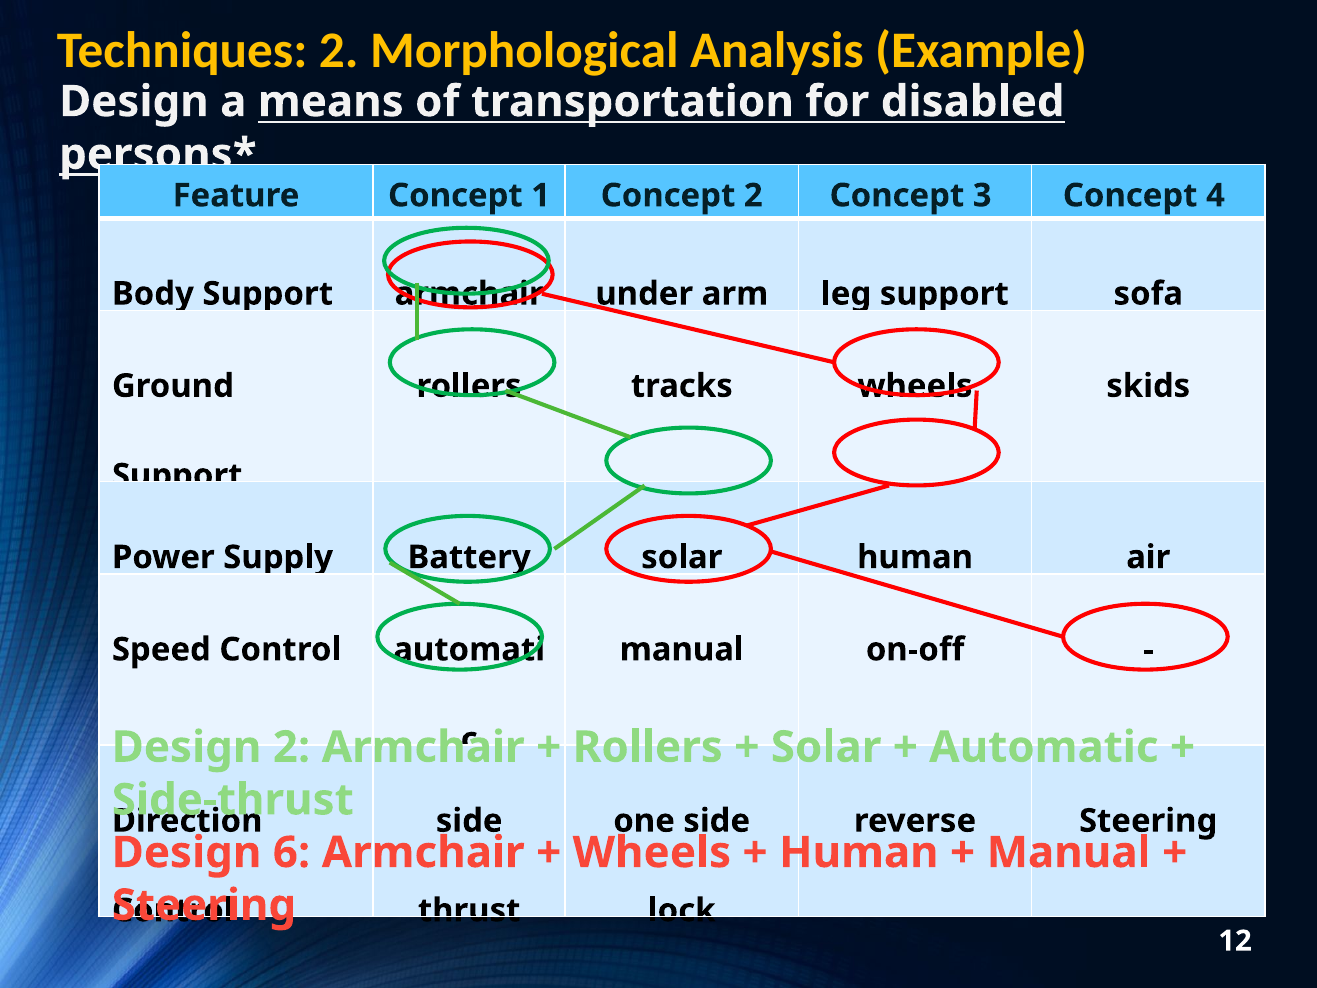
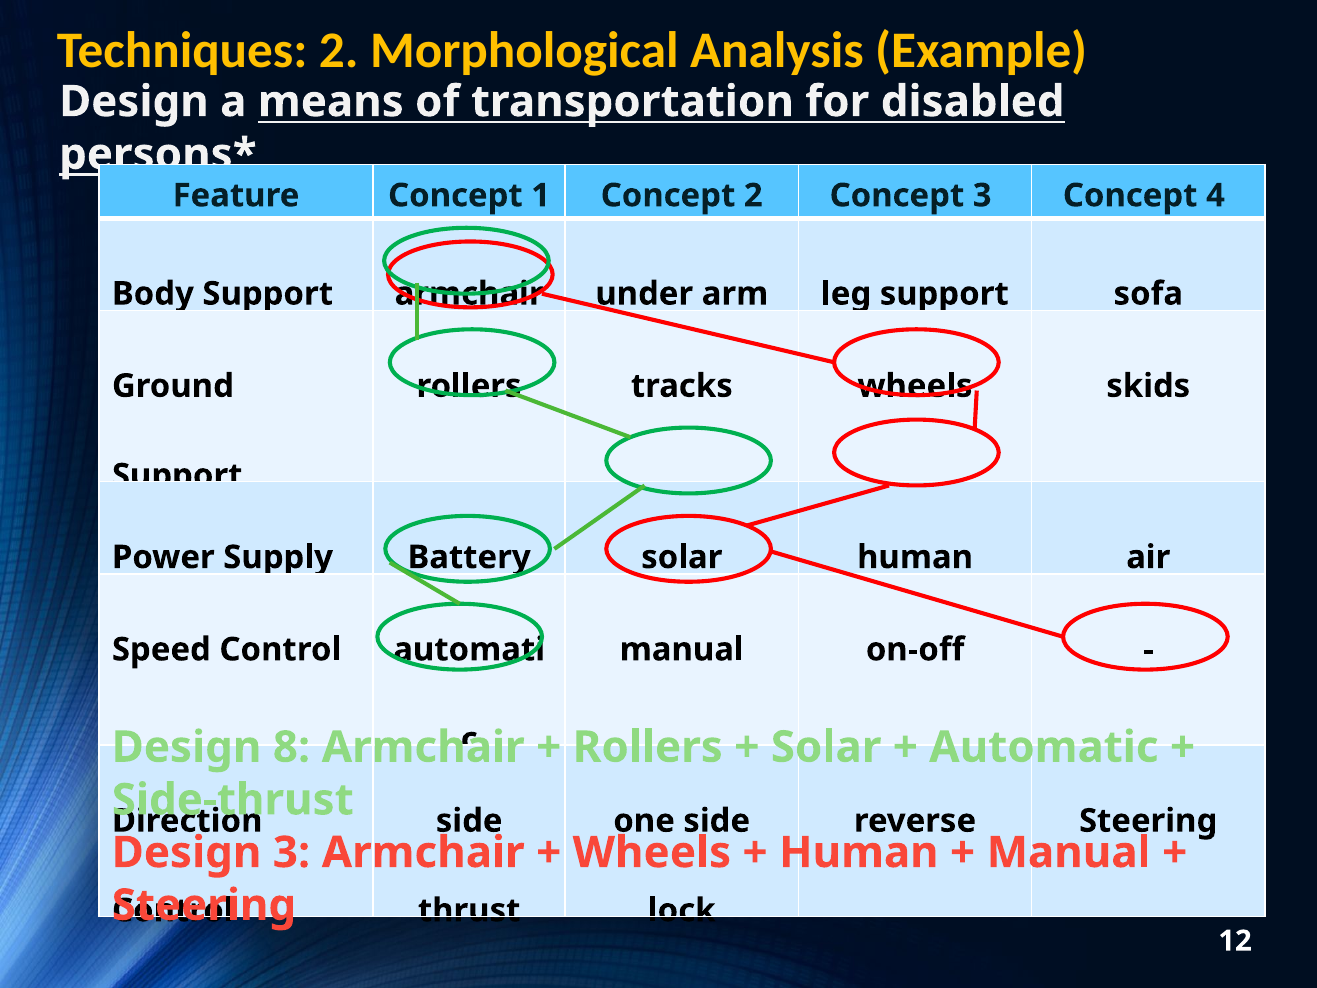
Design 2: 2 -> 8
Design 6: 6 -> 3
